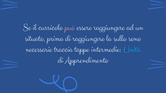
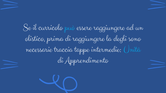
può colour: pink -> light blue
situato: situato -> olistico
sullo: sullo -> degli
